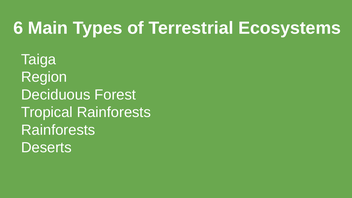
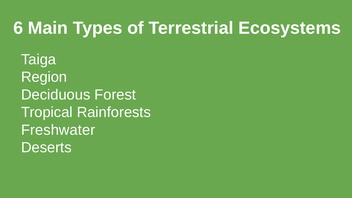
Rainforests at (58, 130): Rainforests -> Freshwater
